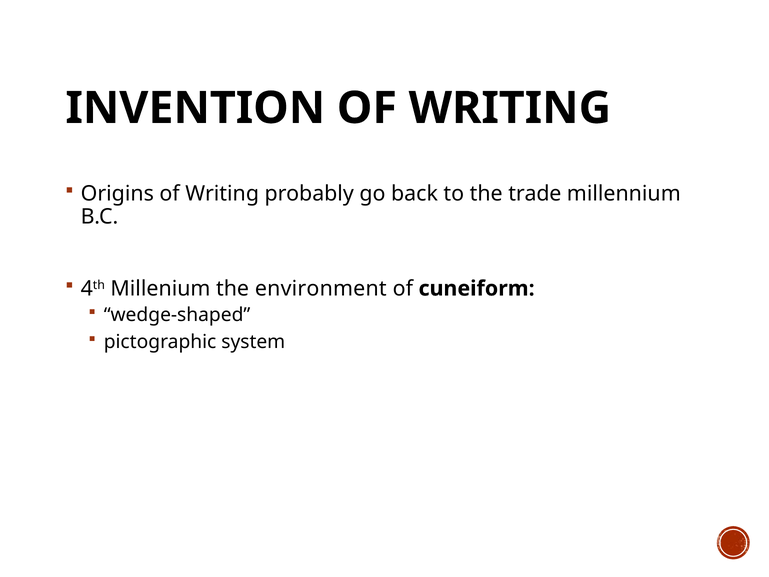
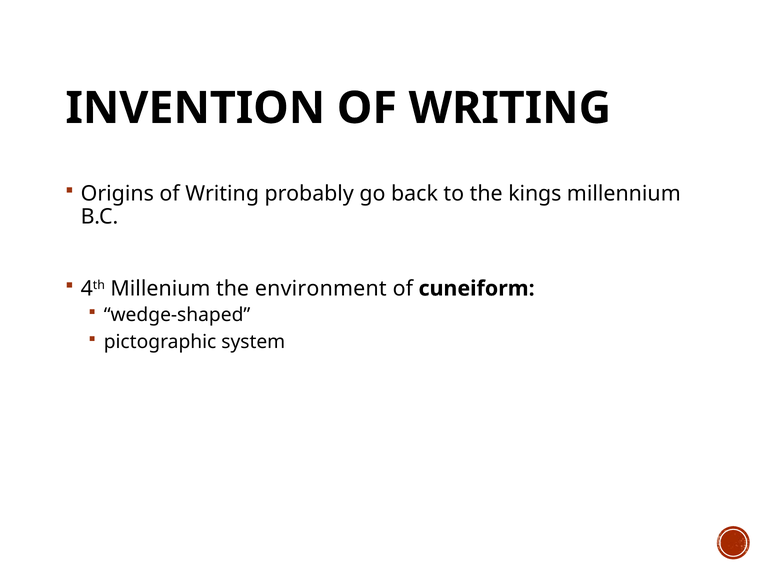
trade: trade -> kings
